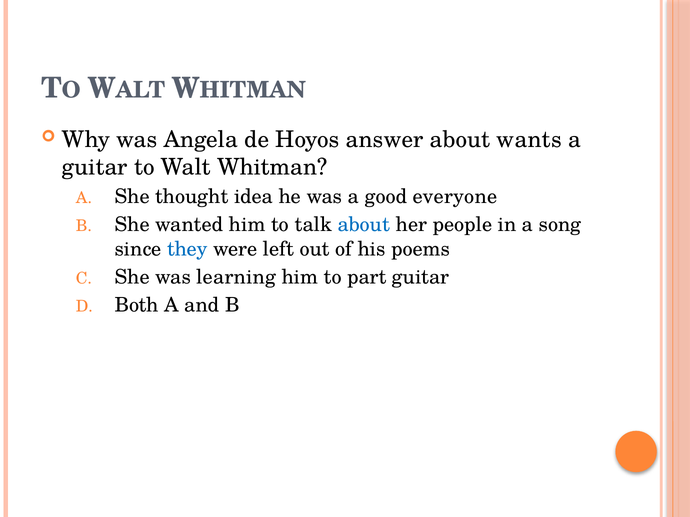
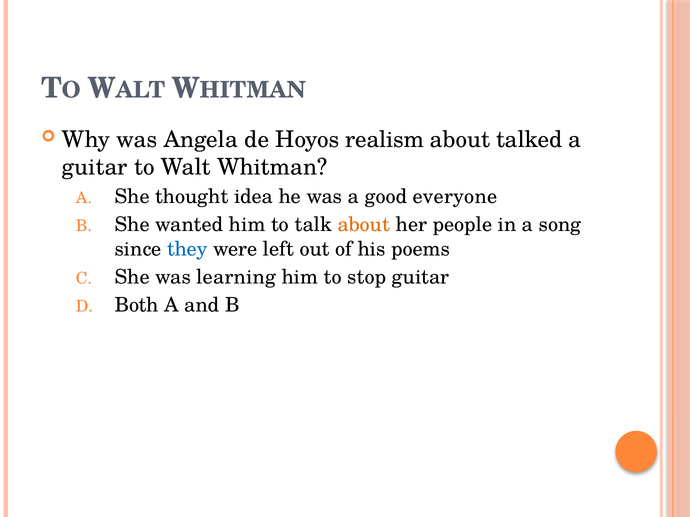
answer: answer -> realism
wants: wants -> talked
about at (364, 225) colour: blue -> orange
part: part -> stop
